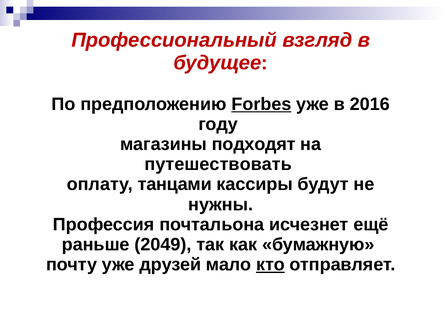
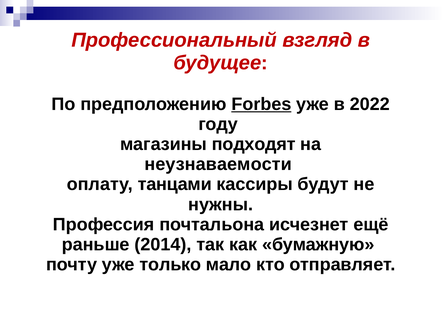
2016: 2016 -> 2022
путешествовать: путешествовать -> неузнаваемости
2049: 2049 -> 2014
друзей: друзей -> только
кто underline: present -> none
